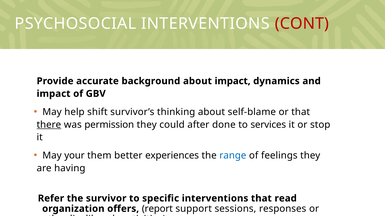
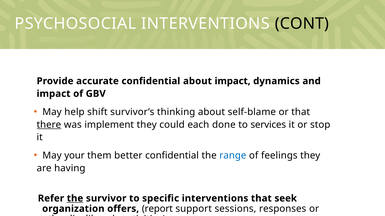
CONT colour: red -> black
accurate background: background -> confidential
permission: permission -> implement
after: after -> each
better experiences: experiences -> confidential
the at (75, 199) underline: none -> present
read: read -> seek
